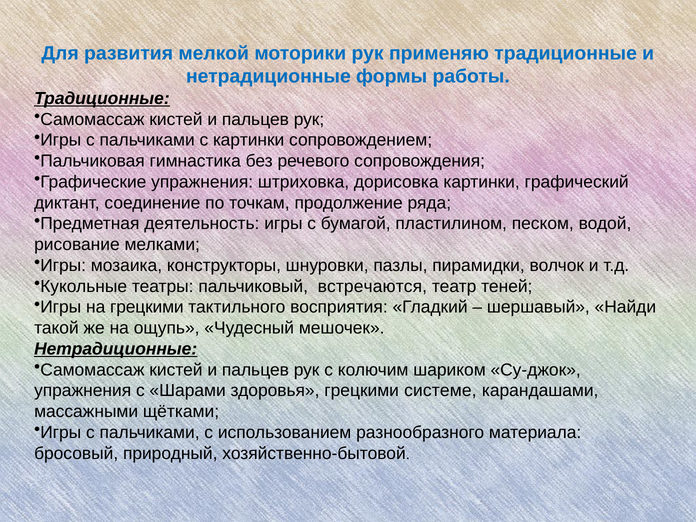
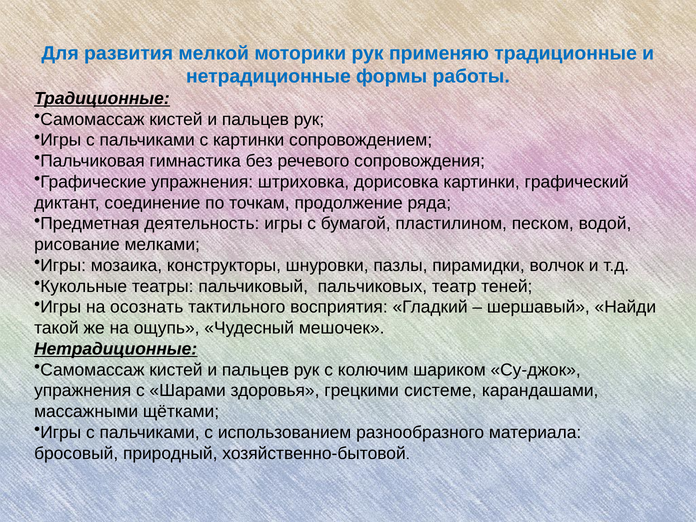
встречаются: встречаются -> пальчиковых
на грецкими: грецкими -> осознать
